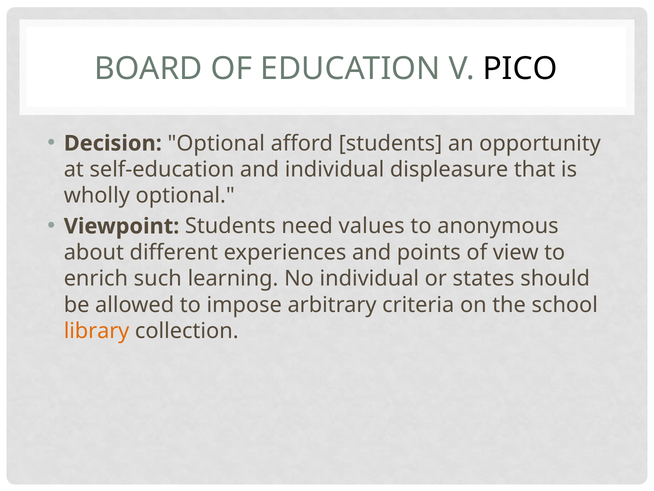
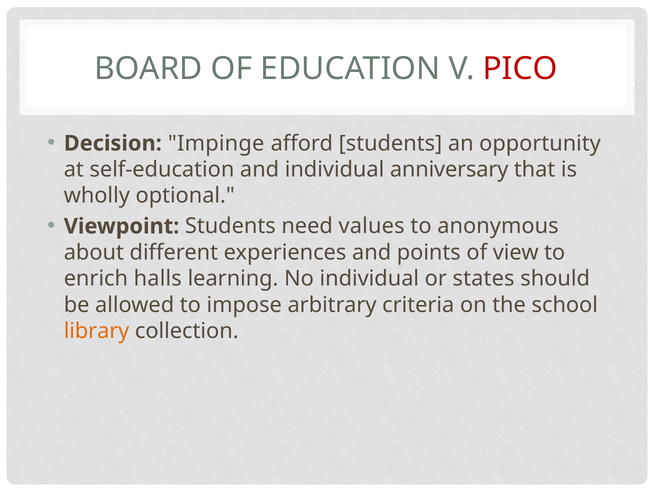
PICO colour: black -> red
Decision Optional: Optional -> Impinge
displeasure: displeasure -> anniversary
such: such -> halls
